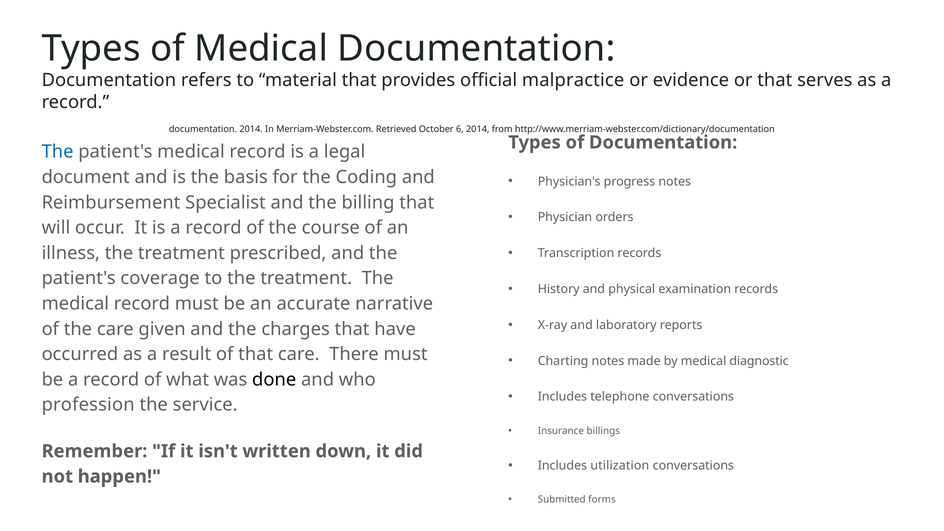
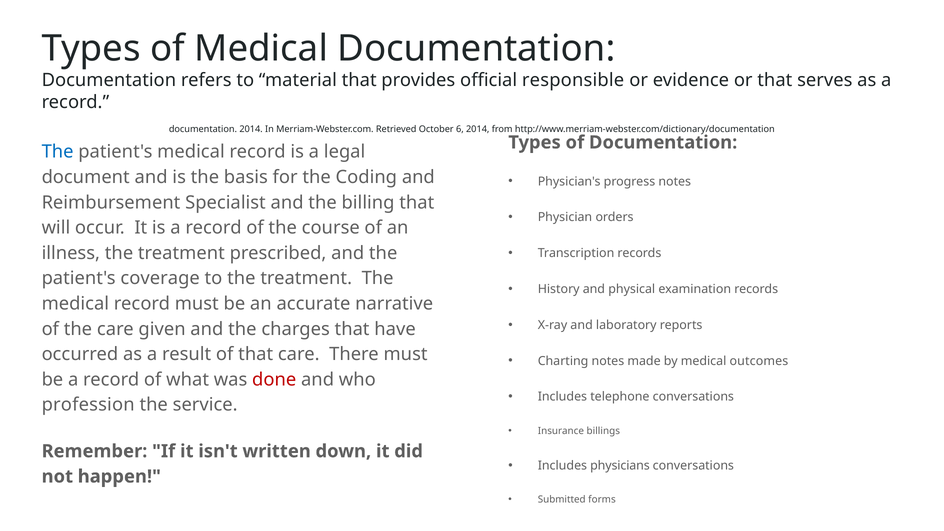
malpractice: malpractice -> responsible
diagnostic: diagnostic -> outcomes
done colour: black -> red
utilization: utilization -> physicians
